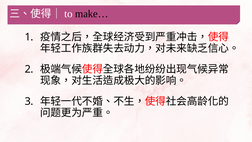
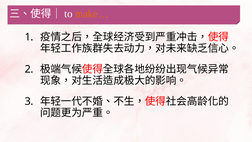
make… colour: black -> orange
